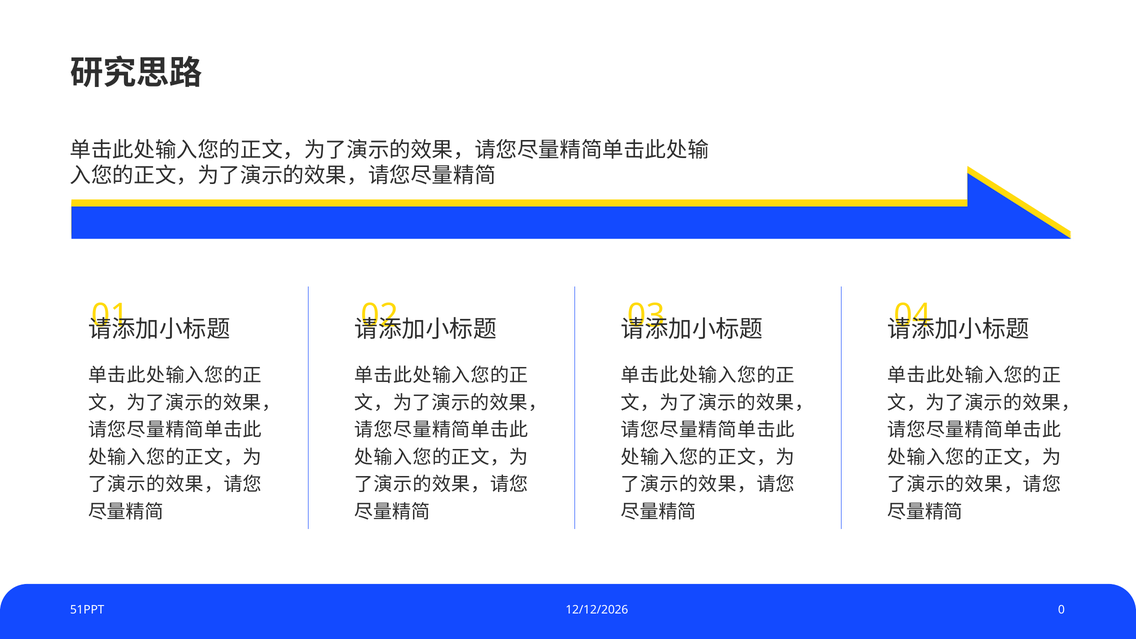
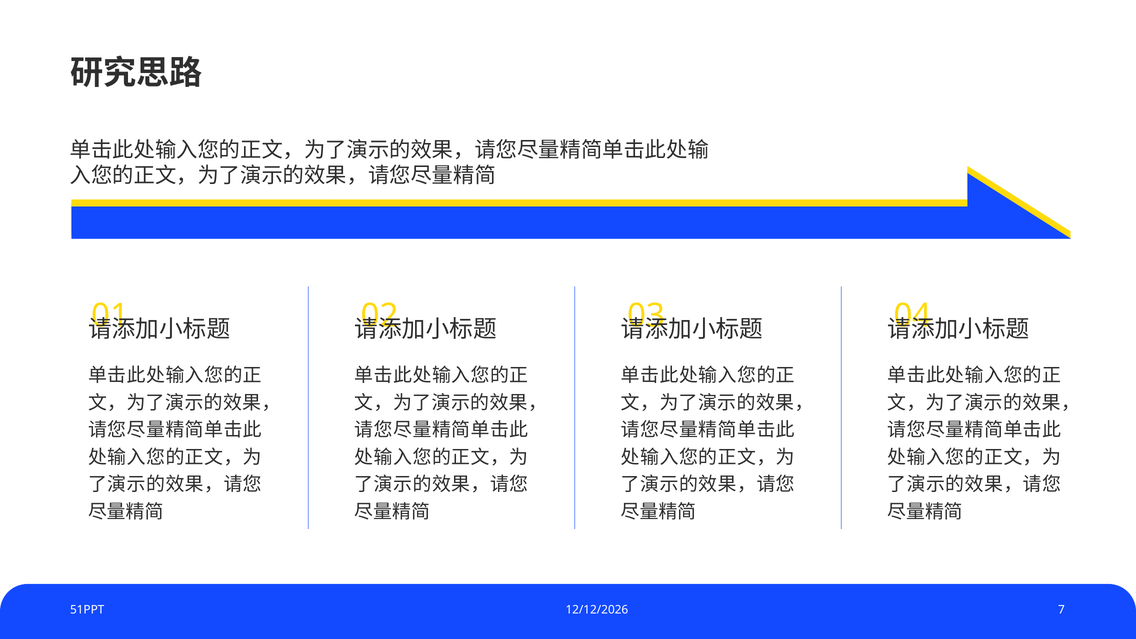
0: 0 -> 7
